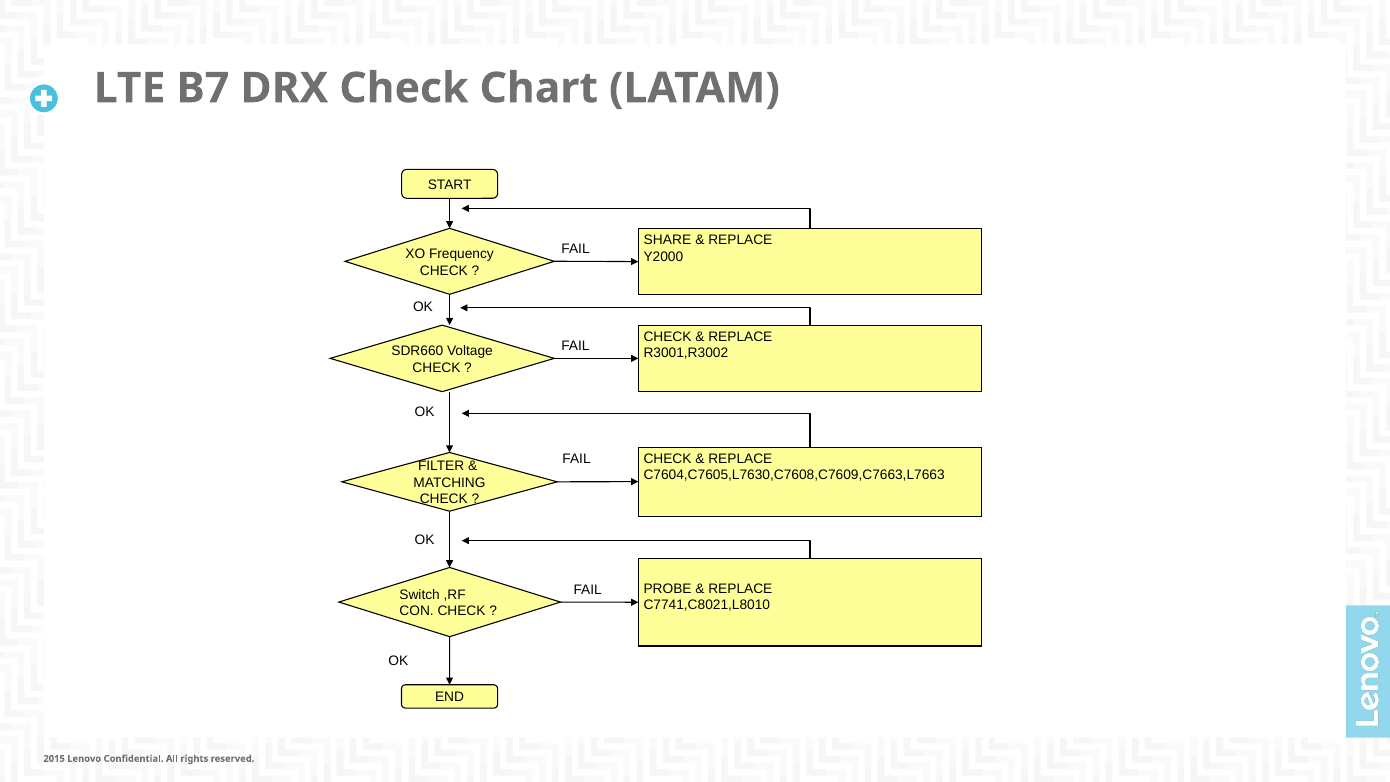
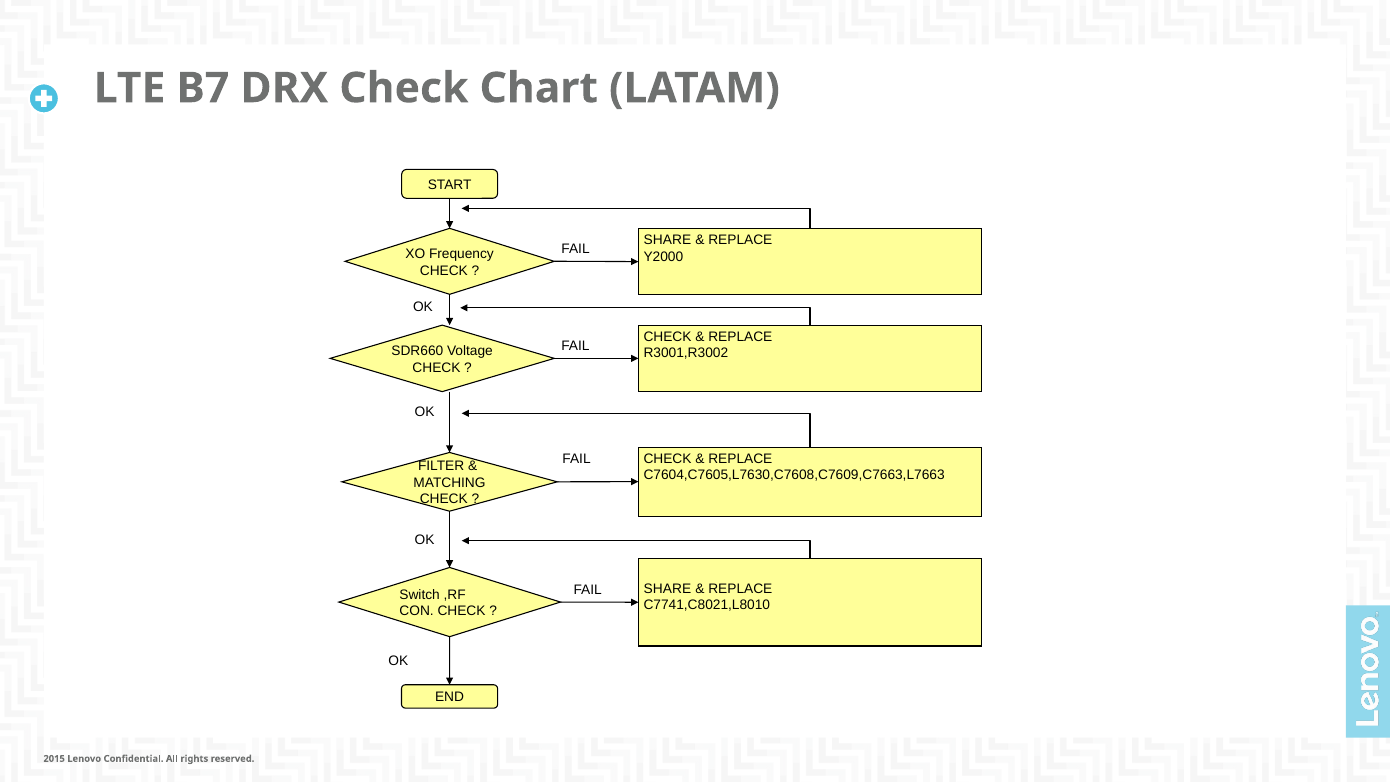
PROBE at (668, 589): PROBE -> SHARE
